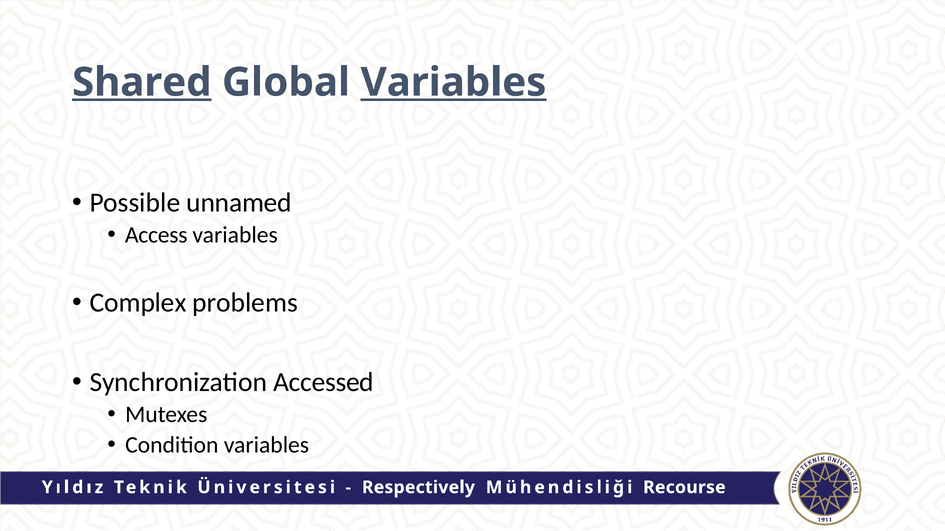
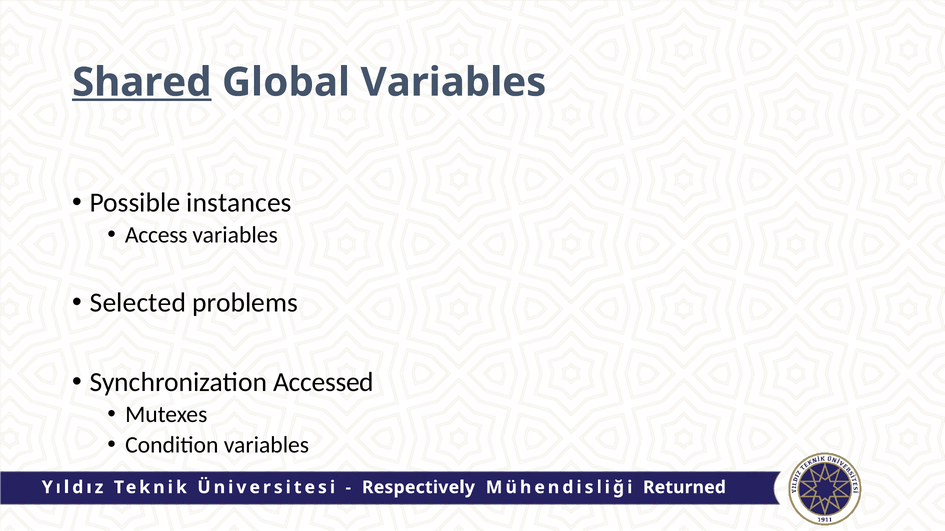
Variables at (453, 82) underline: present -> none
unnamed: unnamed -> instances
Complex: Complex -> Selected
Recourse: Recourse -> Returned
